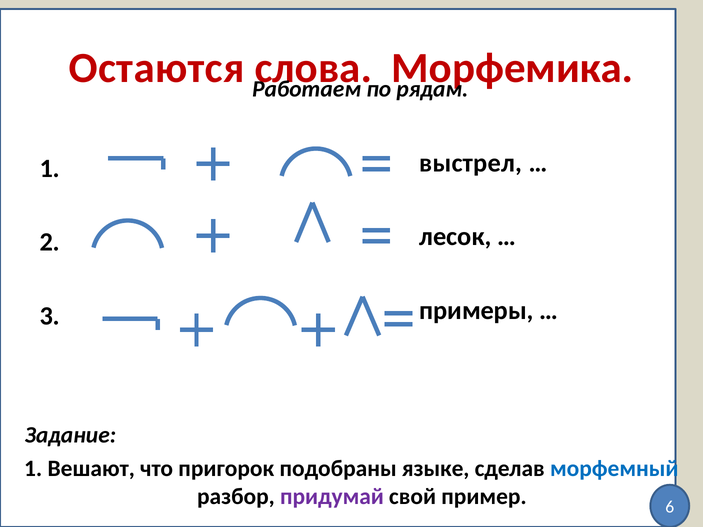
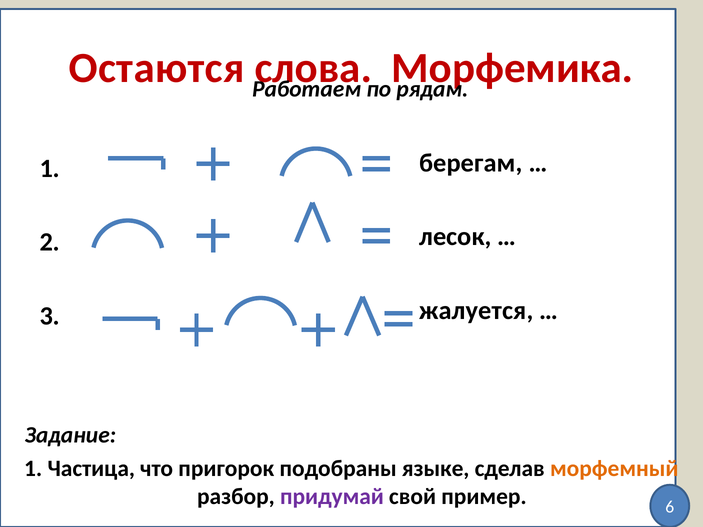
выстрел: выстрел -> берегам
примеры: примеры -> жалуется
Вешают: Вешают -> Частица
морфемный colour: blue -> orange
